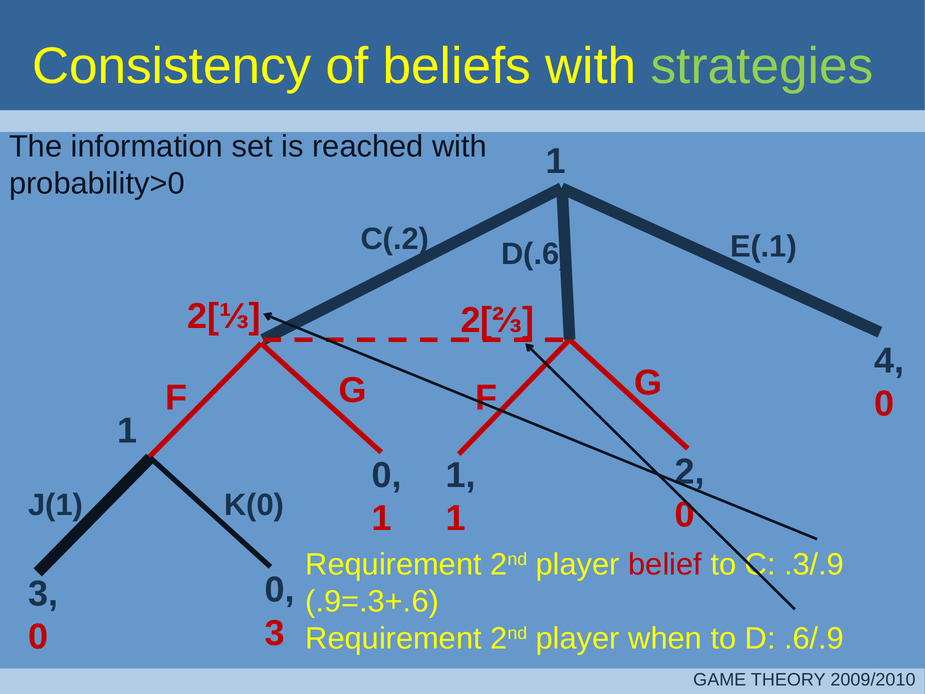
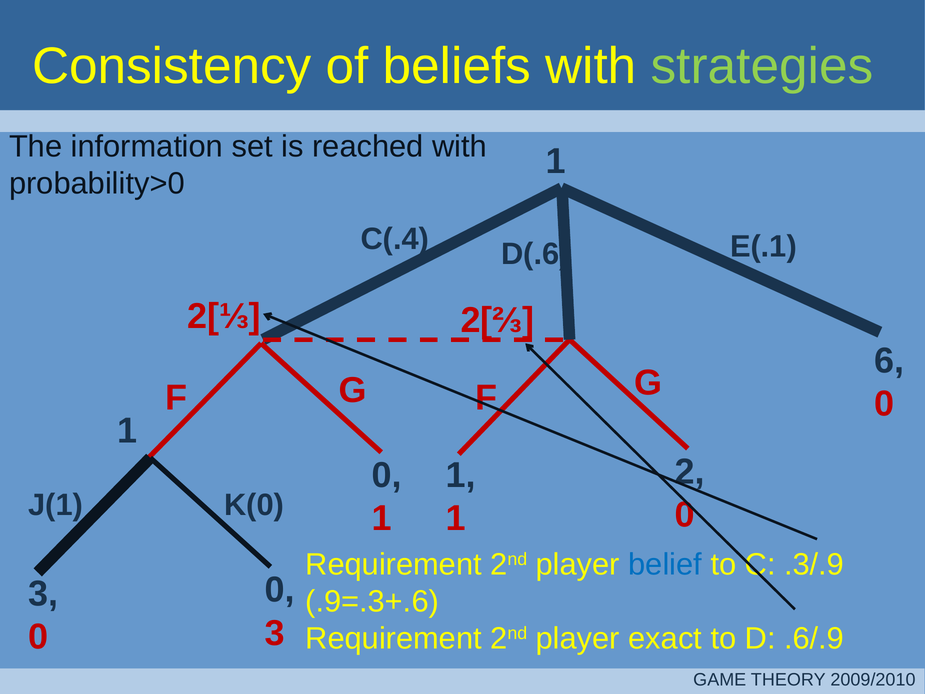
C(.2: C(.2 -> C(.4
4: 4 -> 6
belief colour: red -> blue
when: when -> exact
